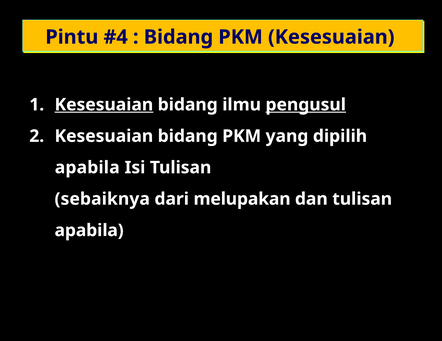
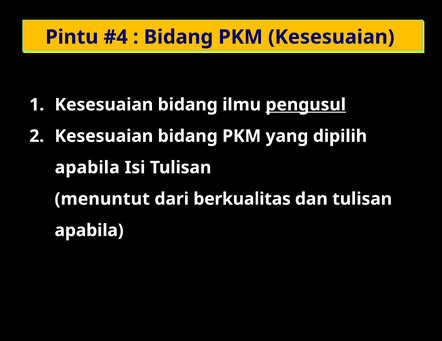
Kesesuaian at (104, 105) underline: present -> none
sebaiknya: sebaiknya -> menuntut
melupakan: melupakan -> berkualitas
